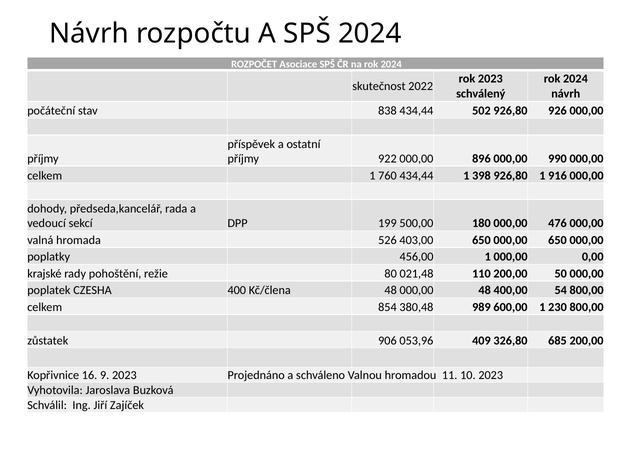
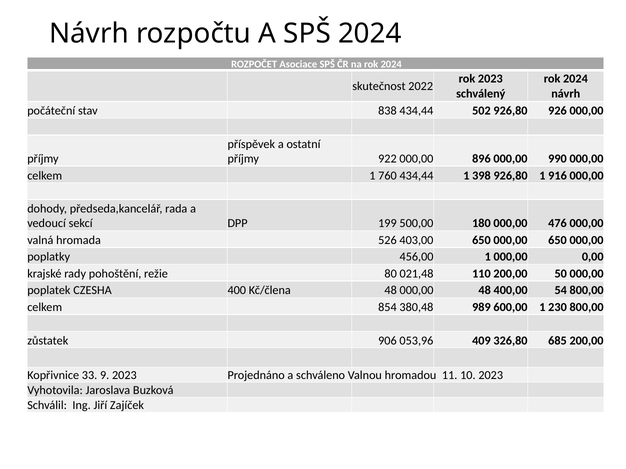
16: 16 -> 33
